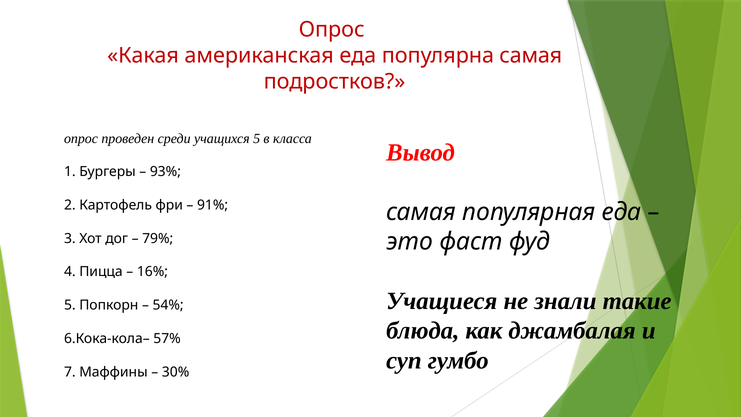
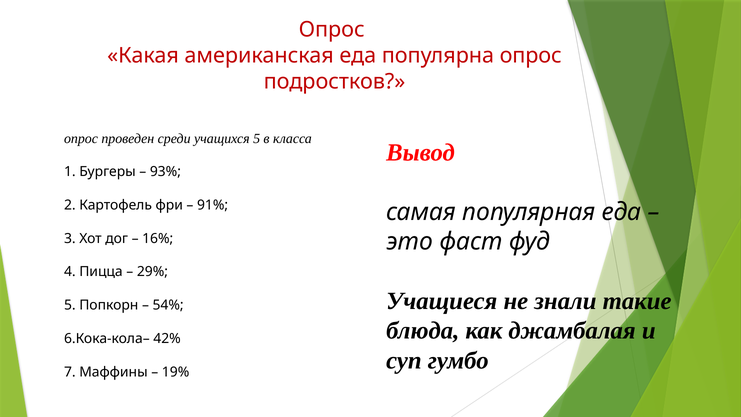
популярна самая: самая -> опрос
79%: 79% -> 16%
16%: 16% -> 29%
57%: 57% -> 42%
30%: 30% -> 19%
